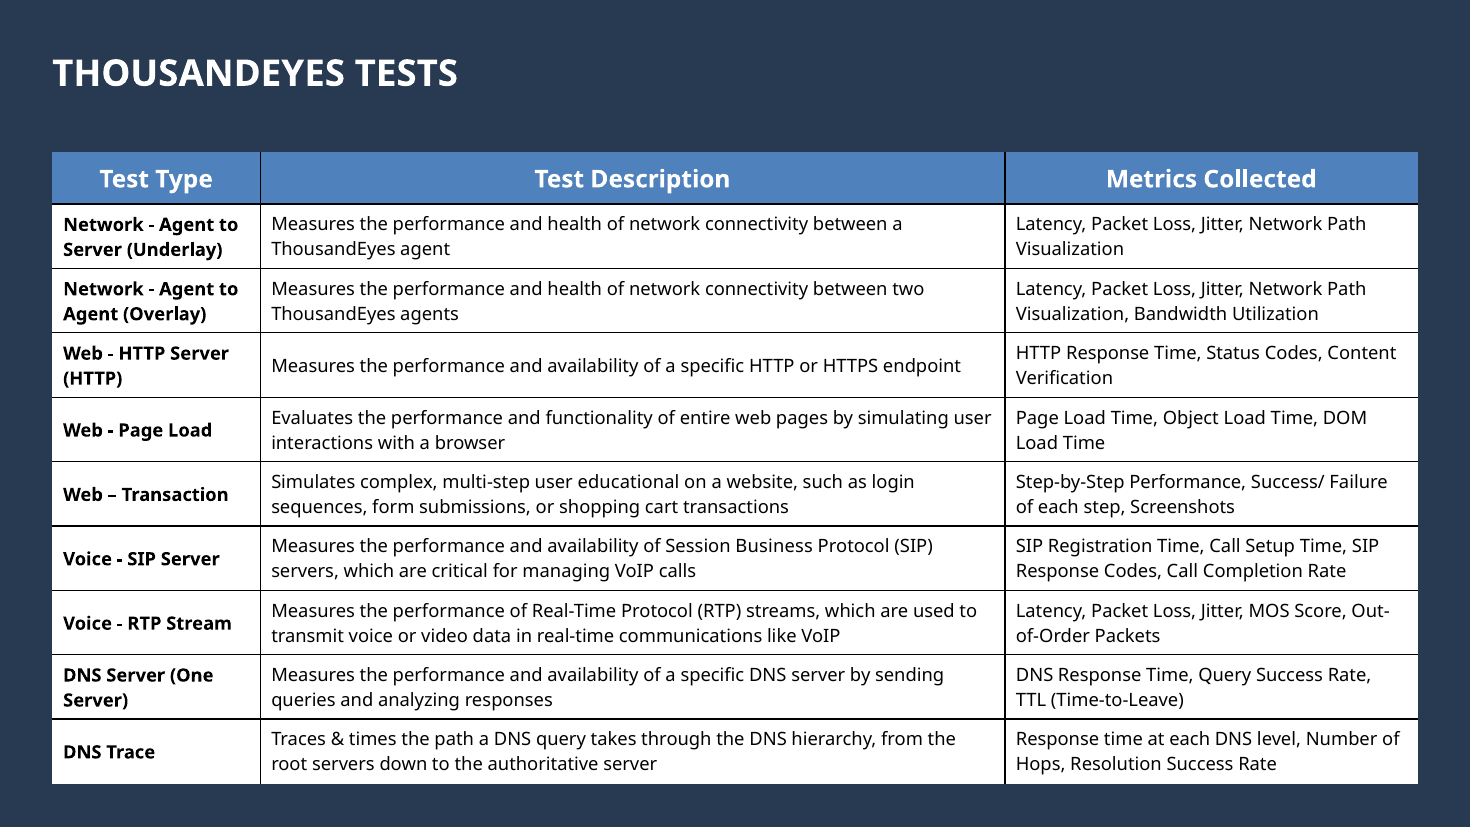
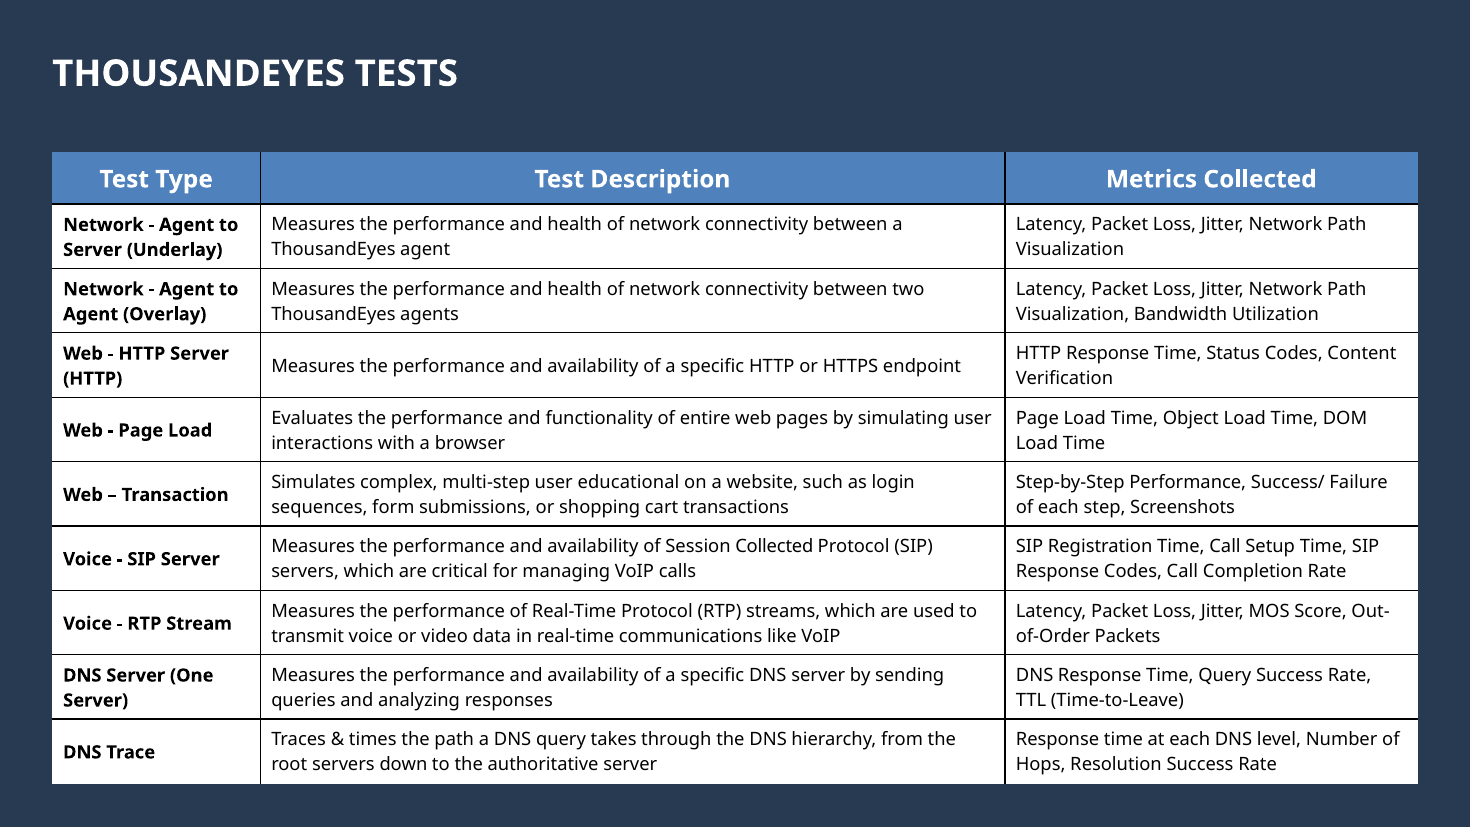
Session Business: Business -> Collected
